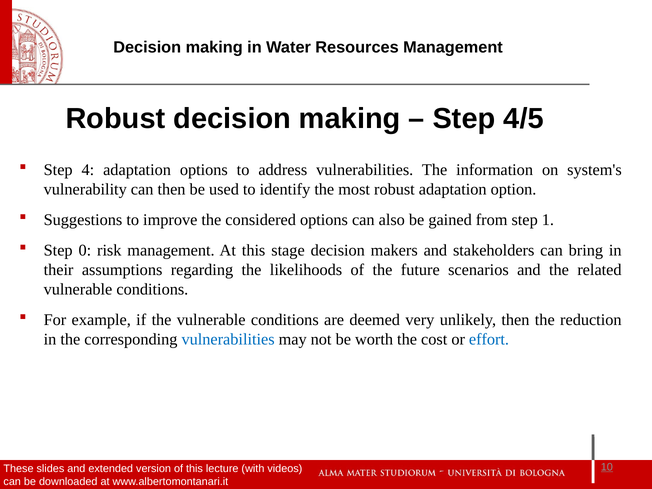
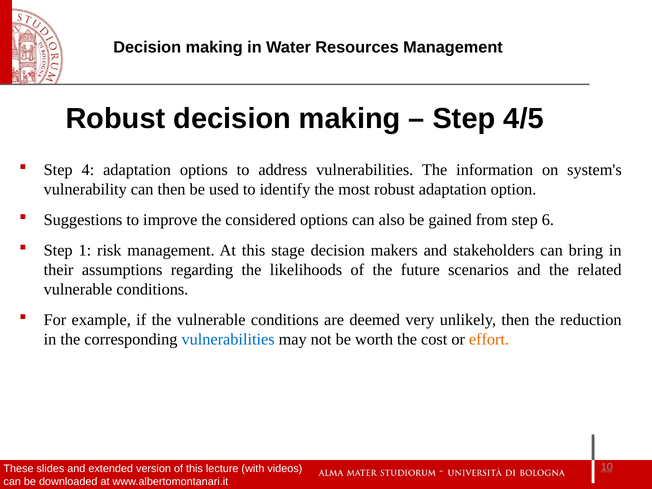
1: 1 -> 6
0: 0 -> 1
effort colour: blue -> orange
